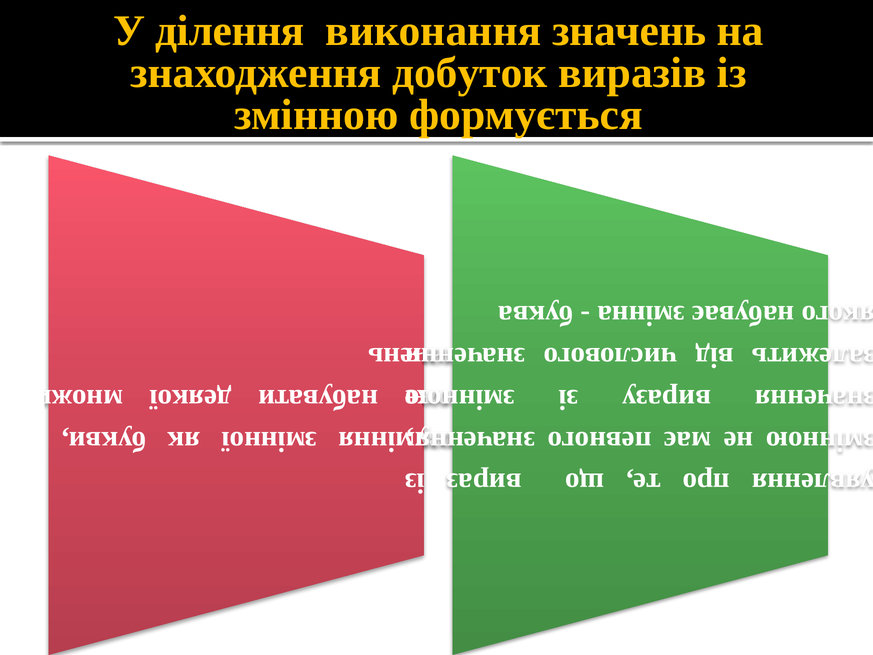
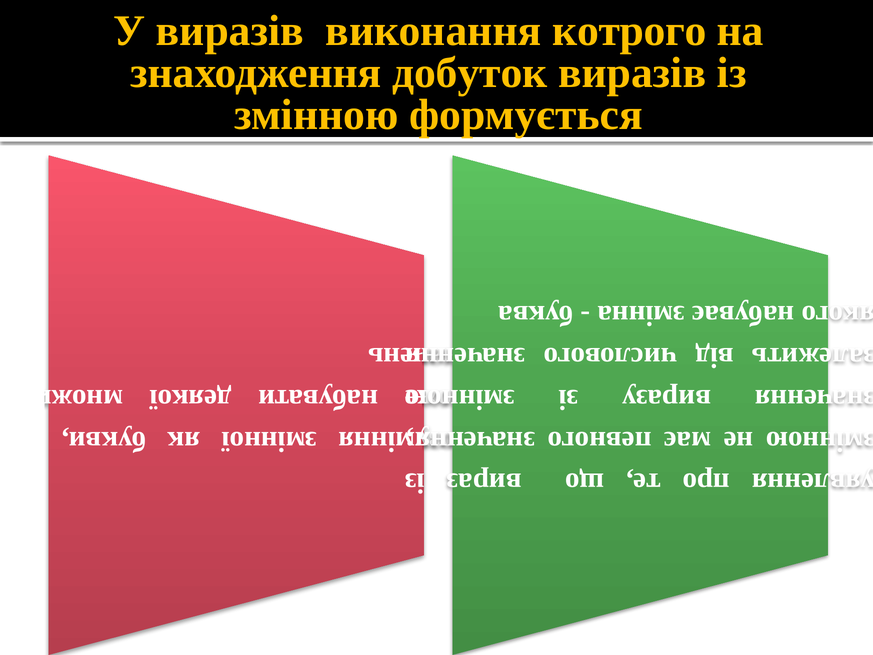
У ділення: ділення -> виразів
значень: значень -> котрого
